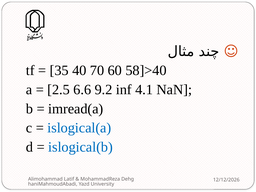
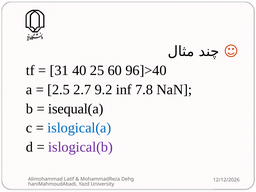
35: 35 -> 31
70: 70 -> 25
58]>40: 58]>40 -> 96]>40
6.6: 6.6 -> 2.7
4.1: 4.1 -> 7.8
imread(a: imread(a -> isequal(a
islogical(b colour: blue -> purple
